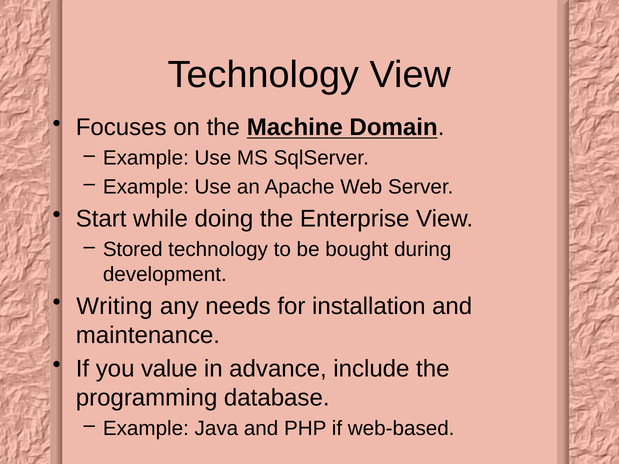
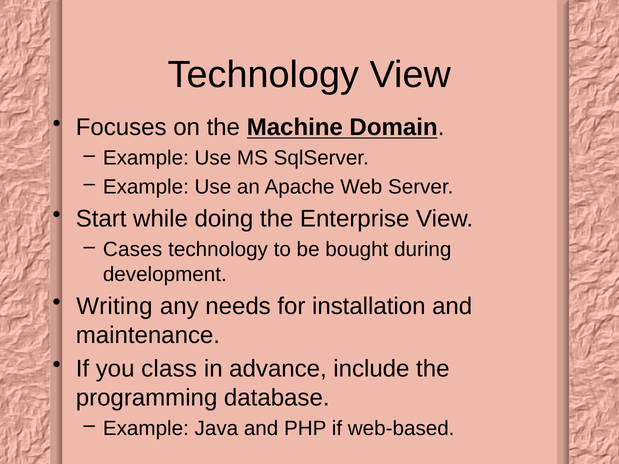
Stored: Stored -> Cases
value: value -> class
